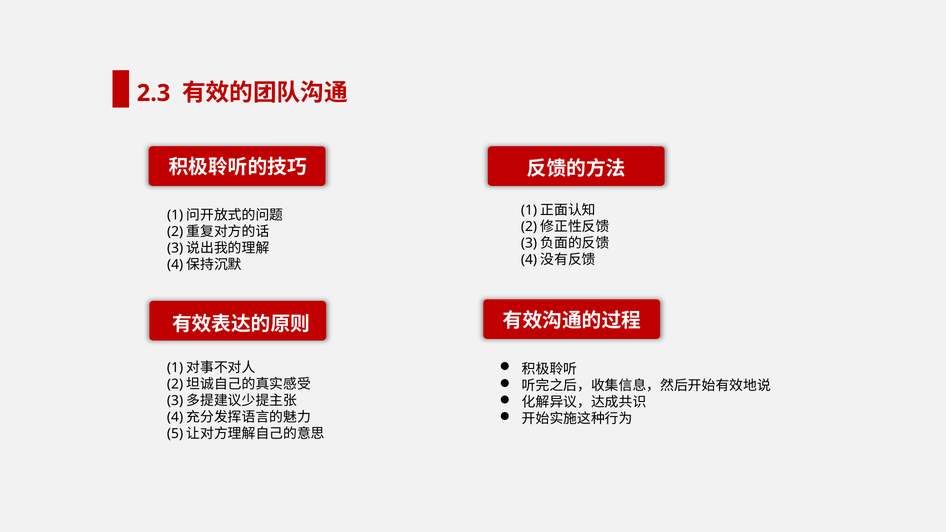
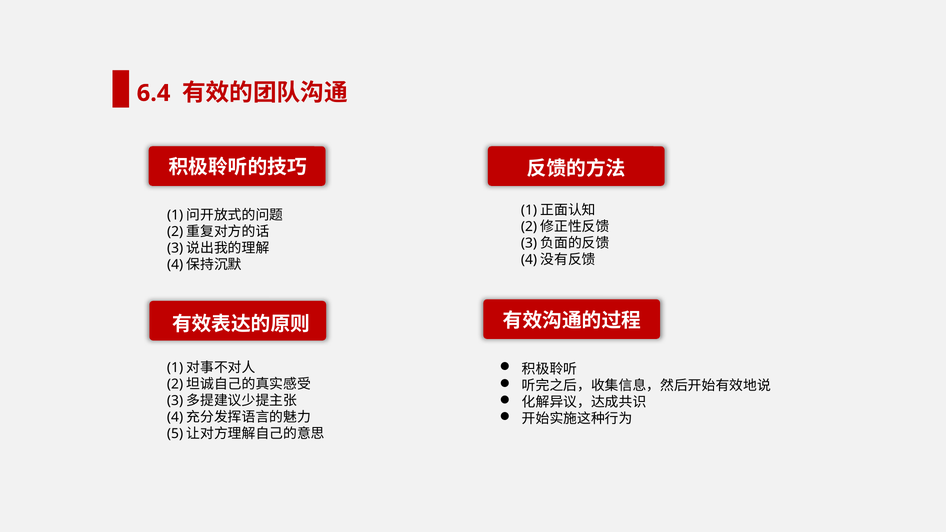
2.3: 2.3 -> 6.4
